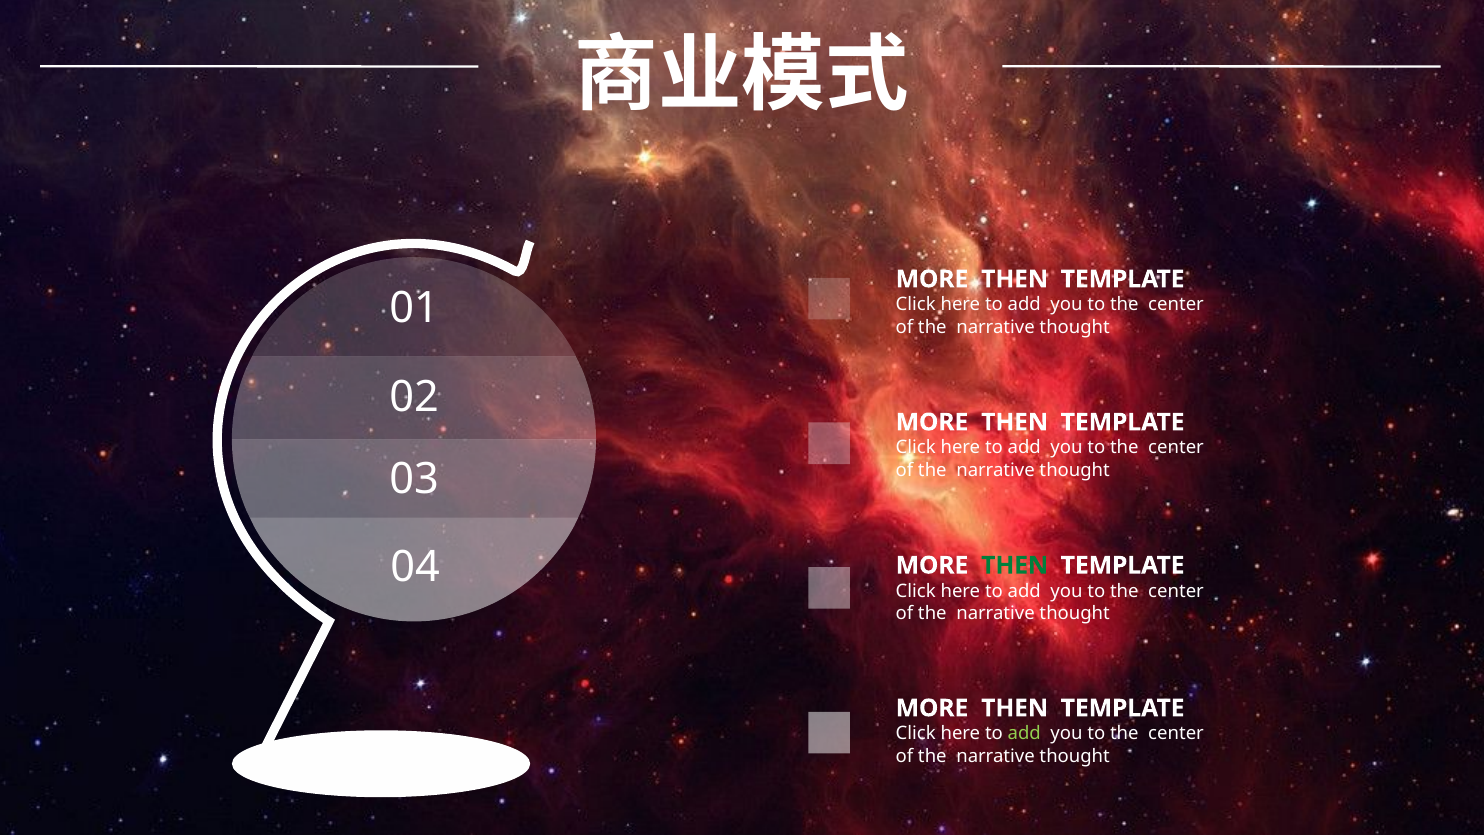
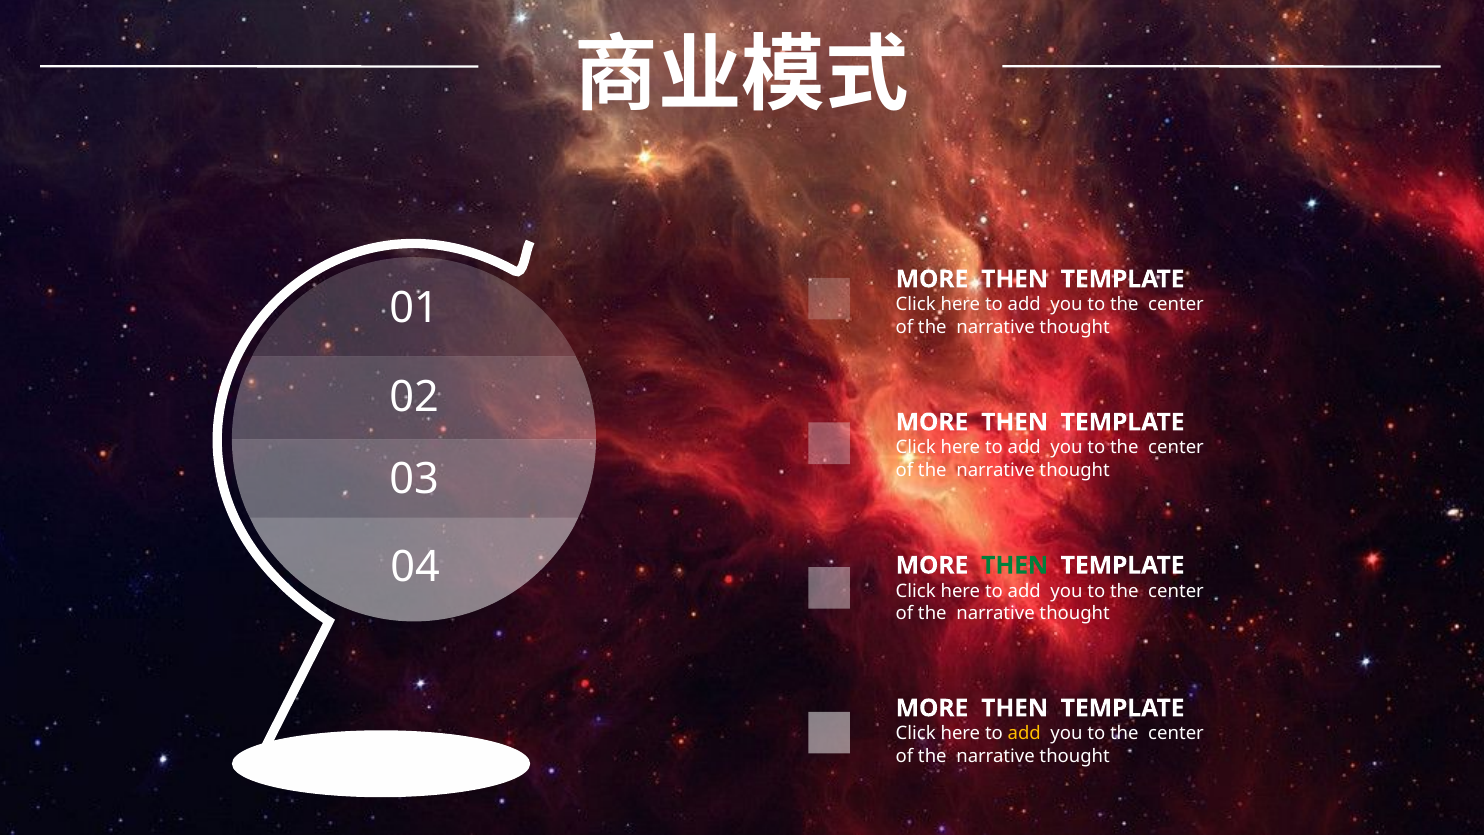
add at (1024, 733) colour: light green -> yellow
